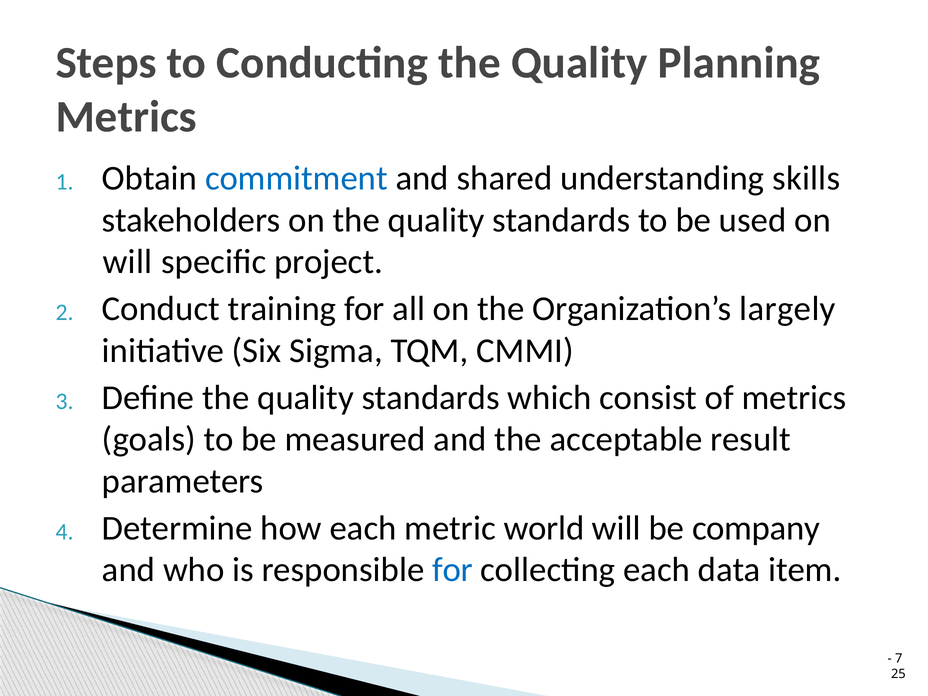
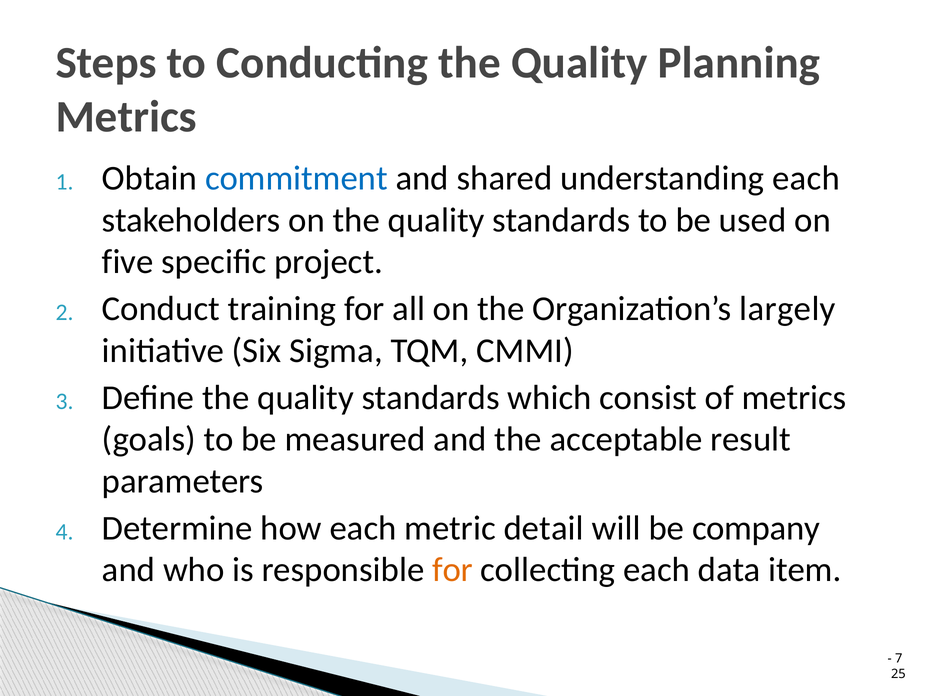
understanding skills: skills -> each
will at (128, 262): will -> five
world: world -> detail
for at (453, 570) colour: blue -> orange
